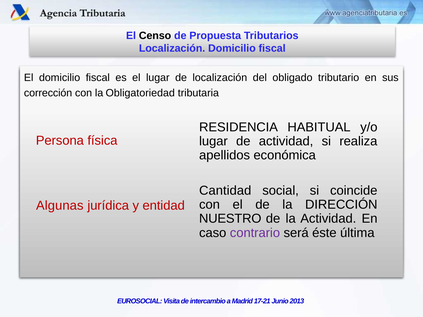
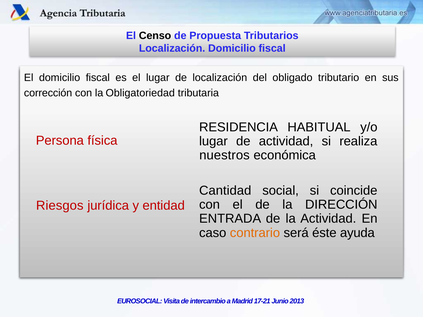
apellidos: apellidos -> nuestros
Algunas: Algunas -> Riesgos
NUESTRO: NUESTRO -> ENTRADA
contrario colour: purple -> orange
última: última -> ayuda
